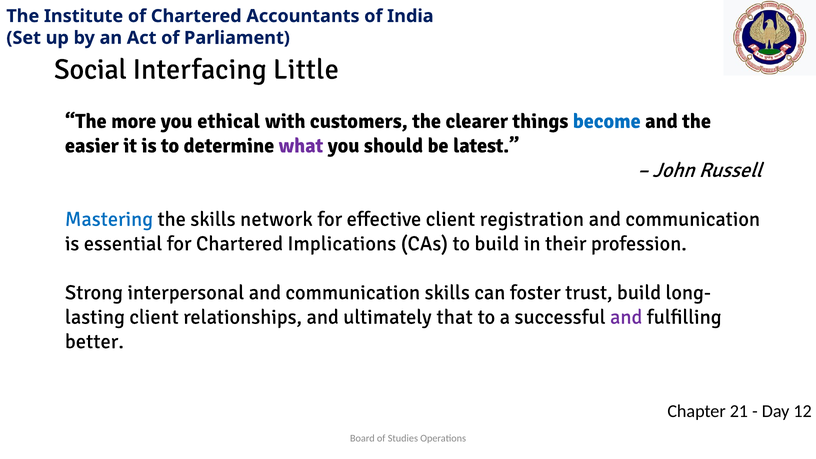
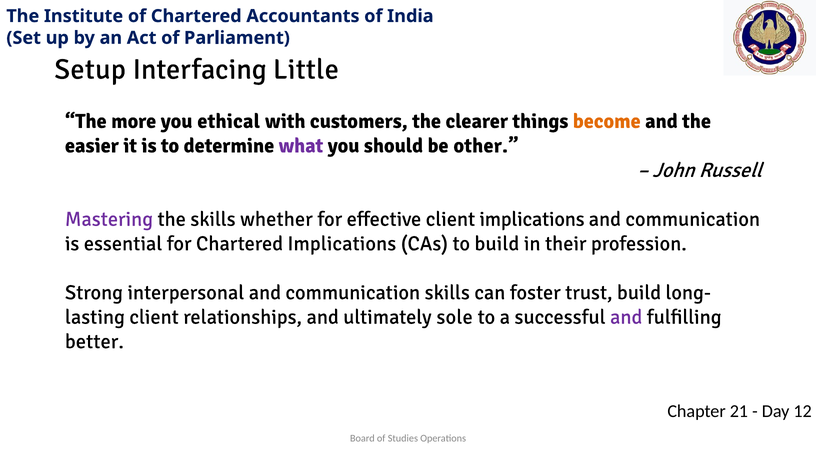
Social: Social -> Setup
become colour: blue -> orange
latest: latest -> other
Mastering colour: blue -> purple
network: network -> whether
client registration: registration -> implications
that: that -> sole
